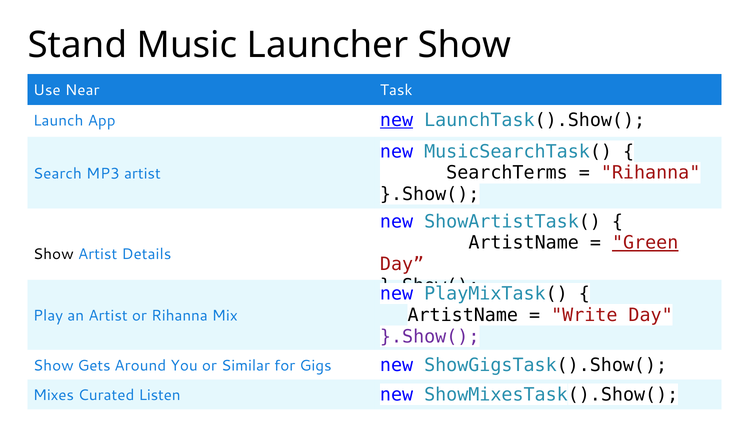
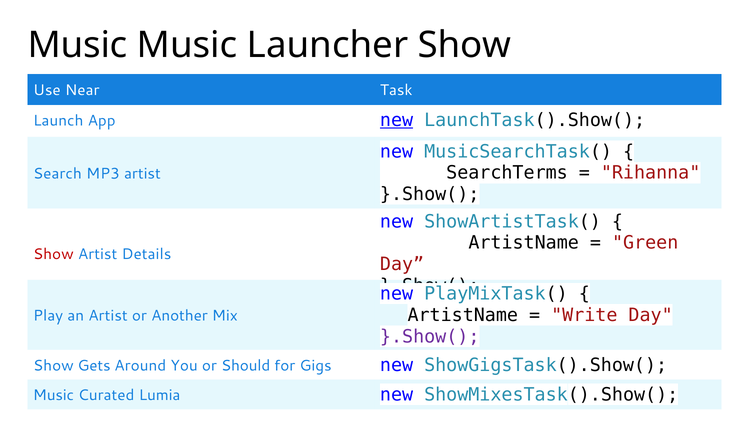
Stand at (77, 45): Stand -> Music
Green underline: present -> none
Show at (53, 254) colour: black -> red
or Rihanna: Rihanna -> Another
Similar: Similar -> Should
Mixes at (53, 395): Mixes -> Music
Listen: Listen -> Lumia
